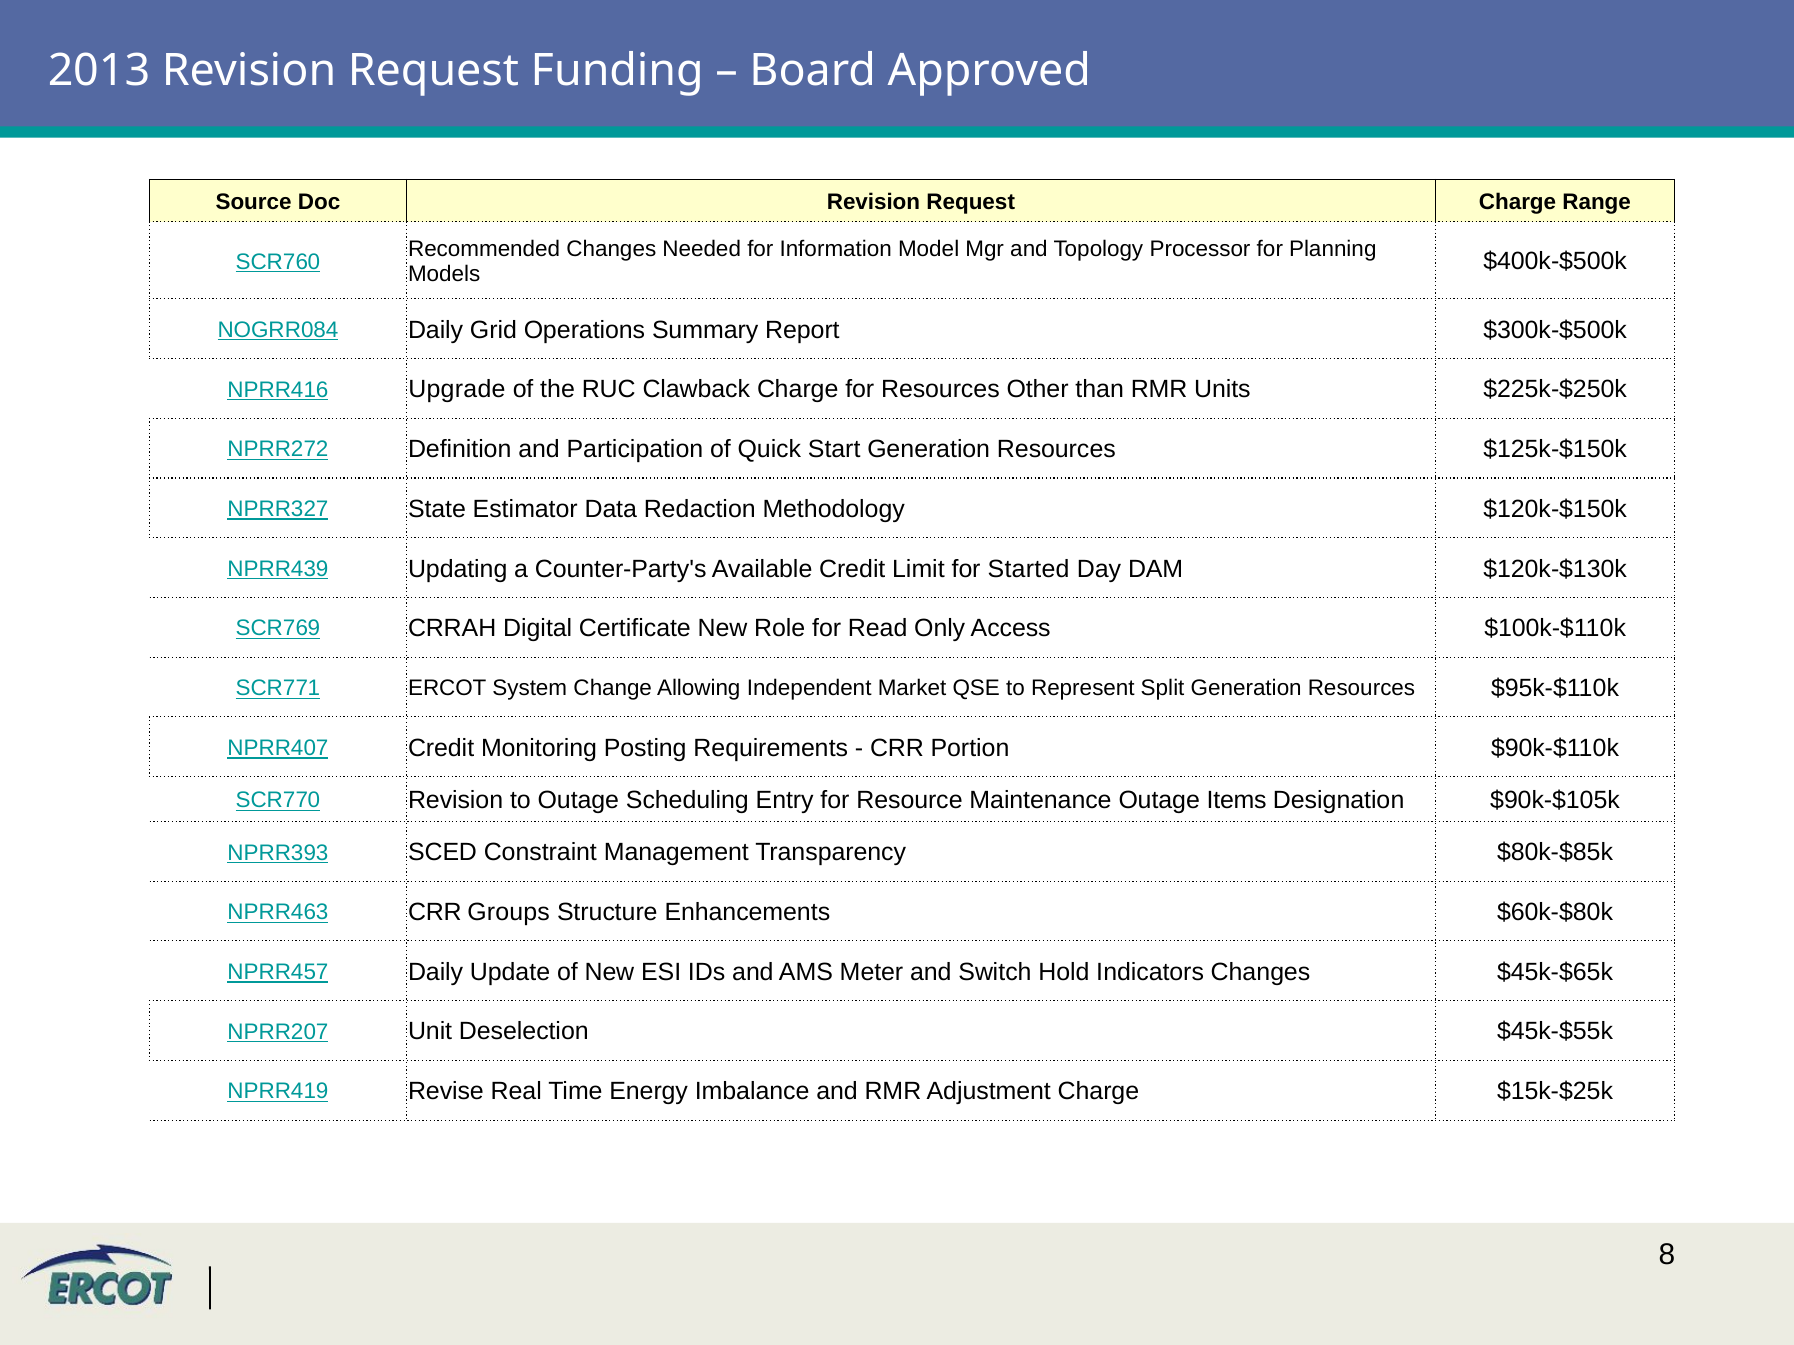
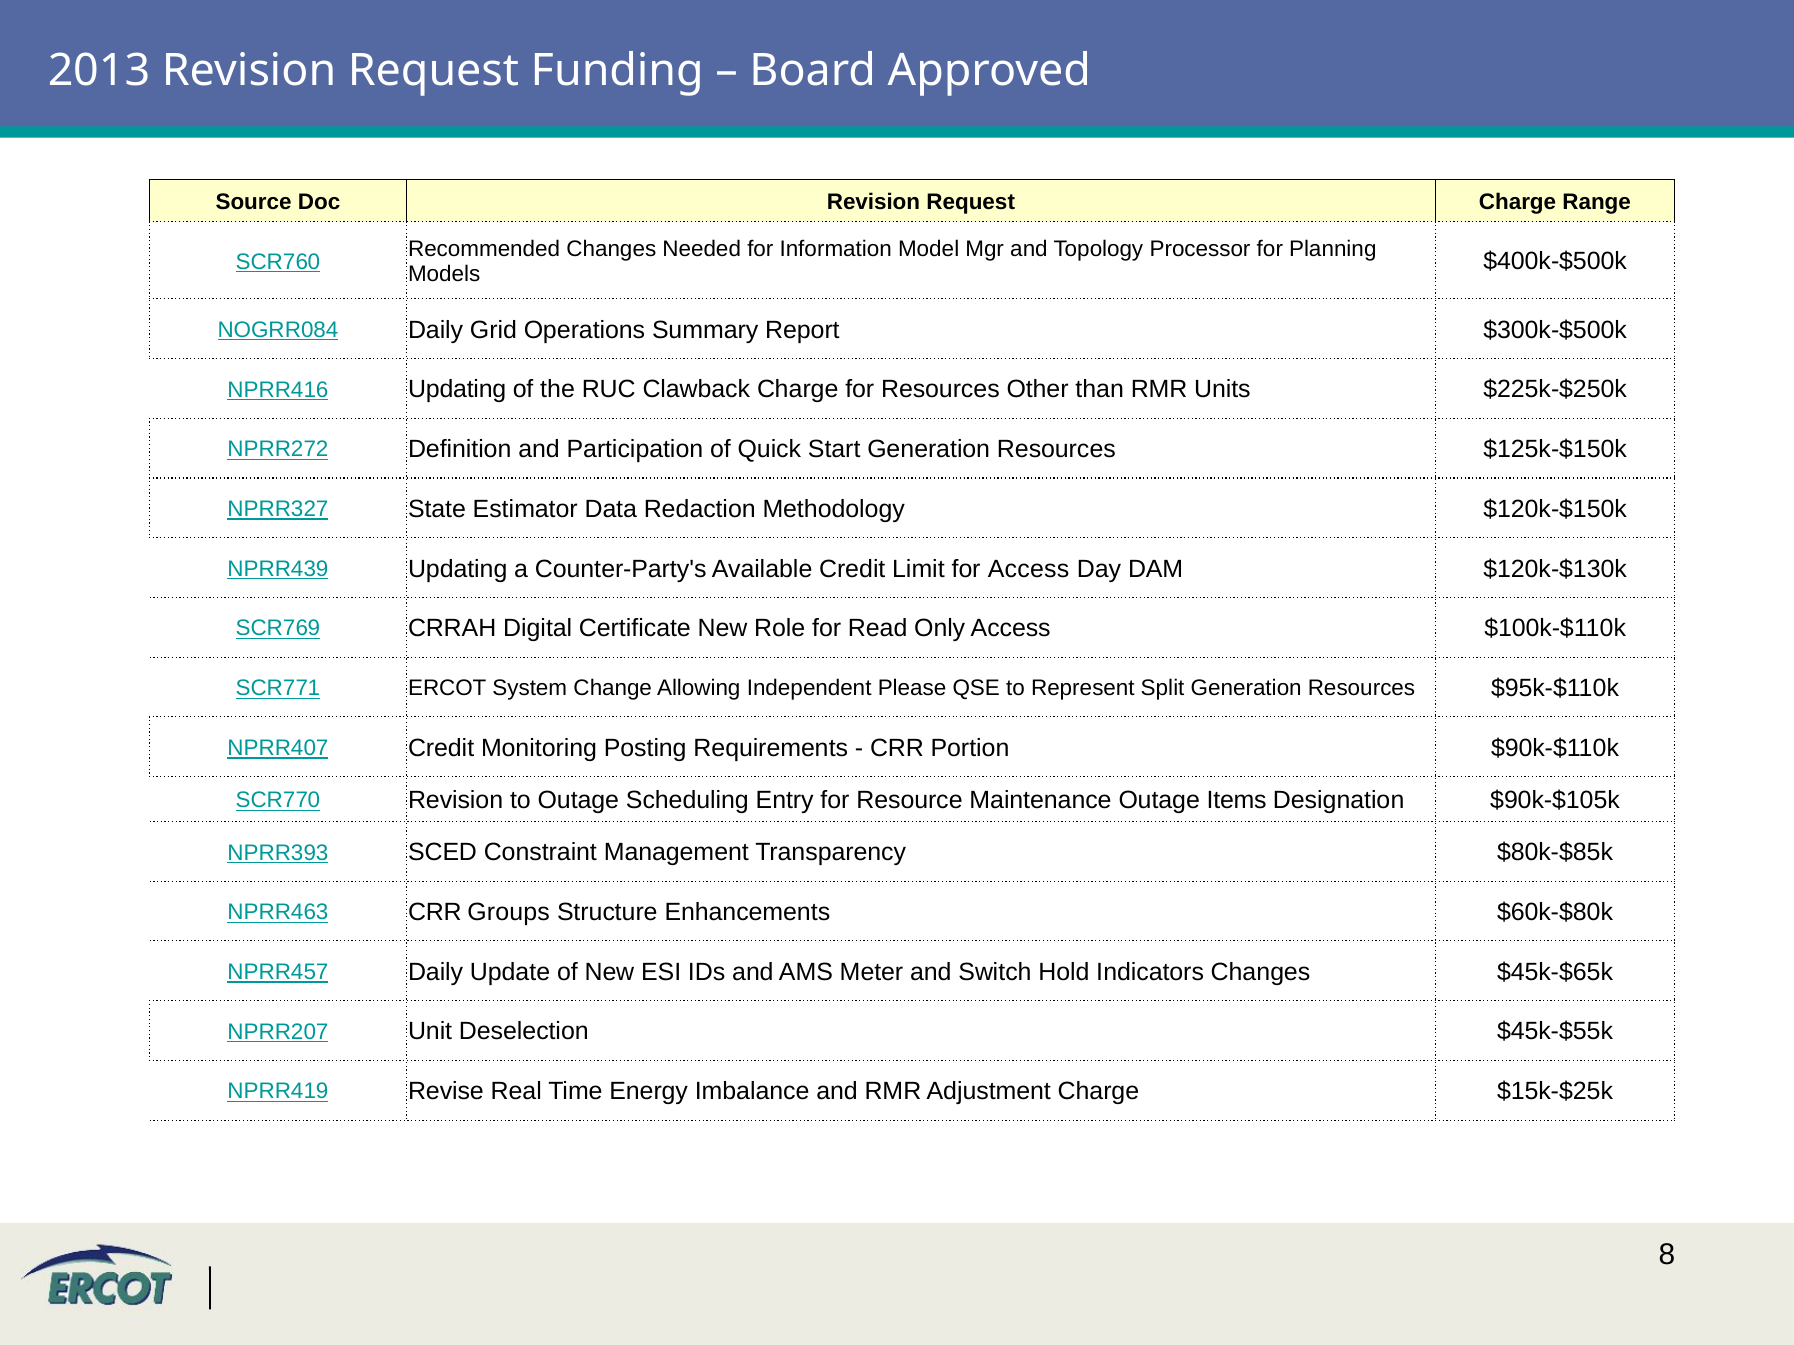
NPRR416 Upgrade: Upgrade -> Updating
for Started: Started -> Access
Market: Market -> Please
